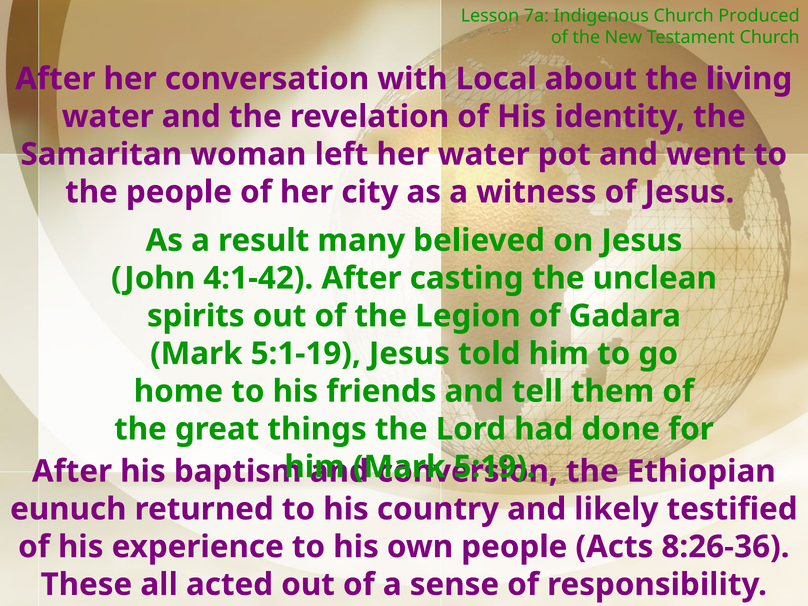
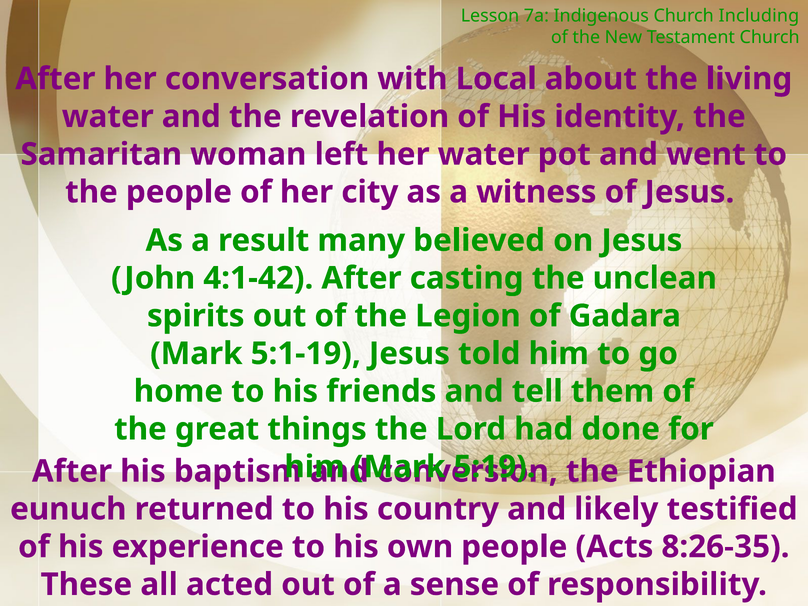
Produced: Produced -> Including
8:26-36: 8:26-36 -> 8:26-35
